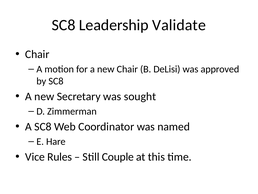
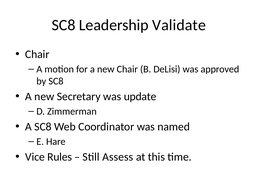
sought: sought -> update
Couple: Couple -> Assess
